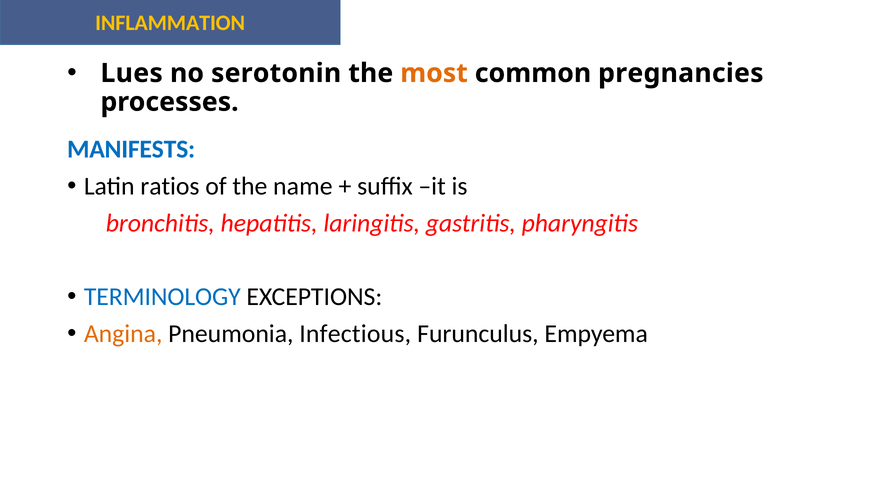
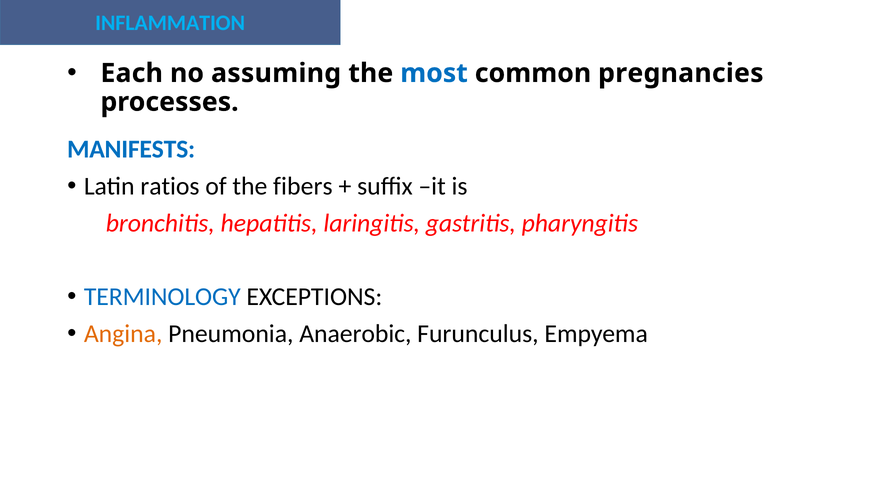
INFLAMMATION colour: yellow -> light blue
Lues: Lues -> Each
serotonin: serotonin -> assuming
most colour: orange -> blue
name: name -> fibers
Infectious: Infectious -> Anaerobic
